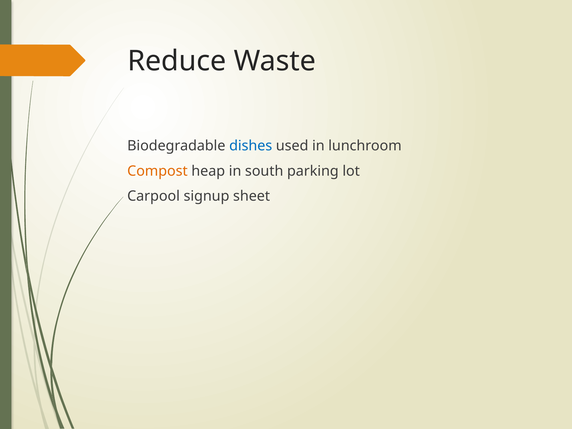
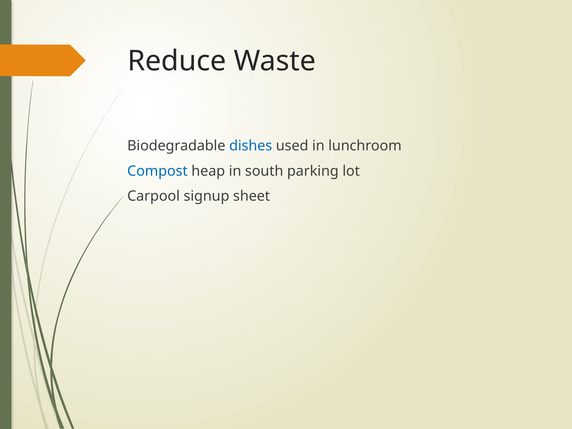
Compost colour: orange -> blue
